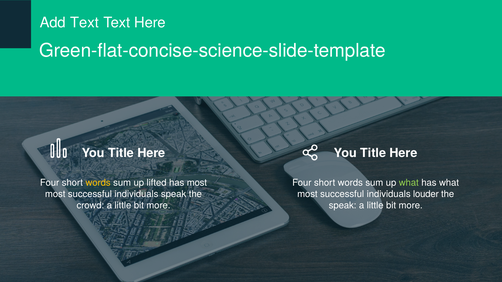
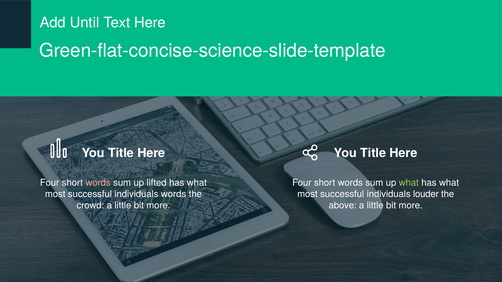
Add Text: Text -> Until
words at (98, 183) colour: yellow -> pink
most at (197, 183): most -> what
individuals speak: speak -> words
speak at (343, 206): speak -> above
